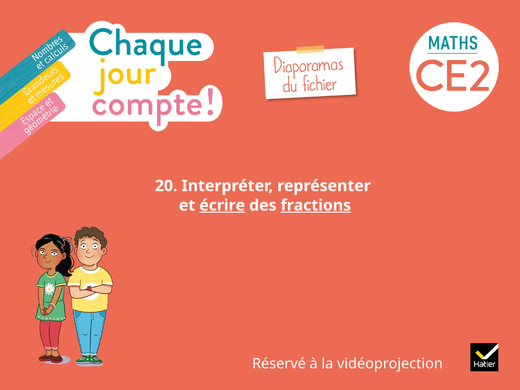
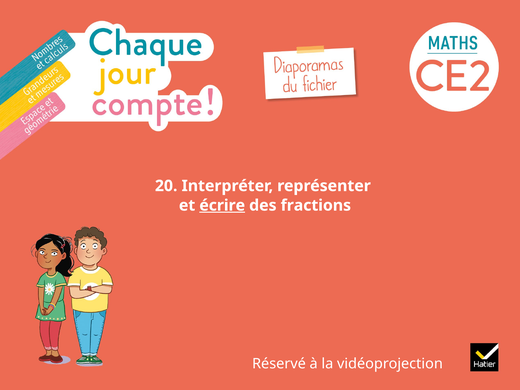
fractions underline: present -> none
